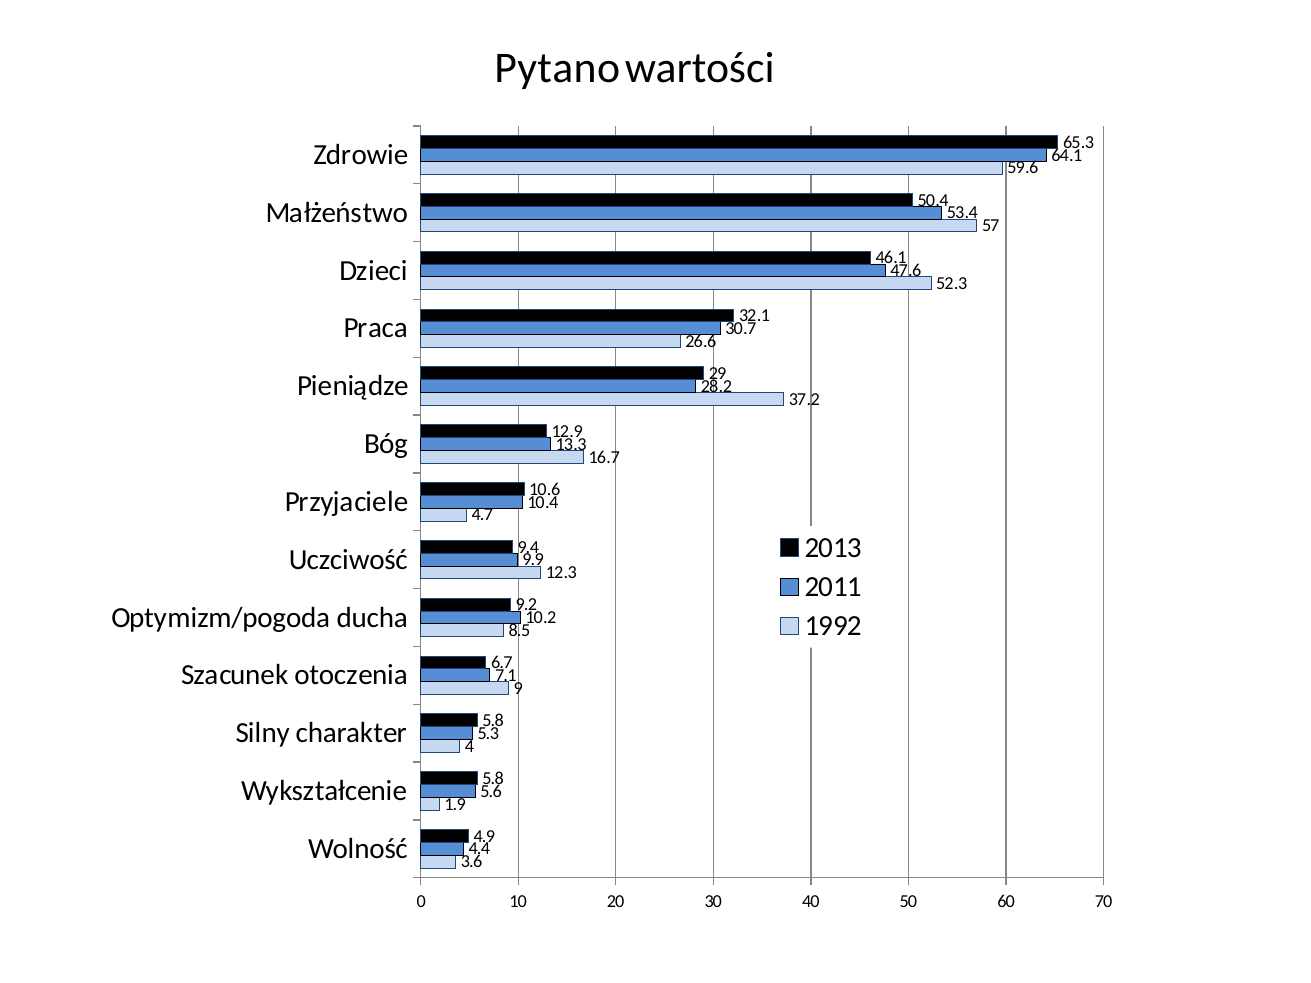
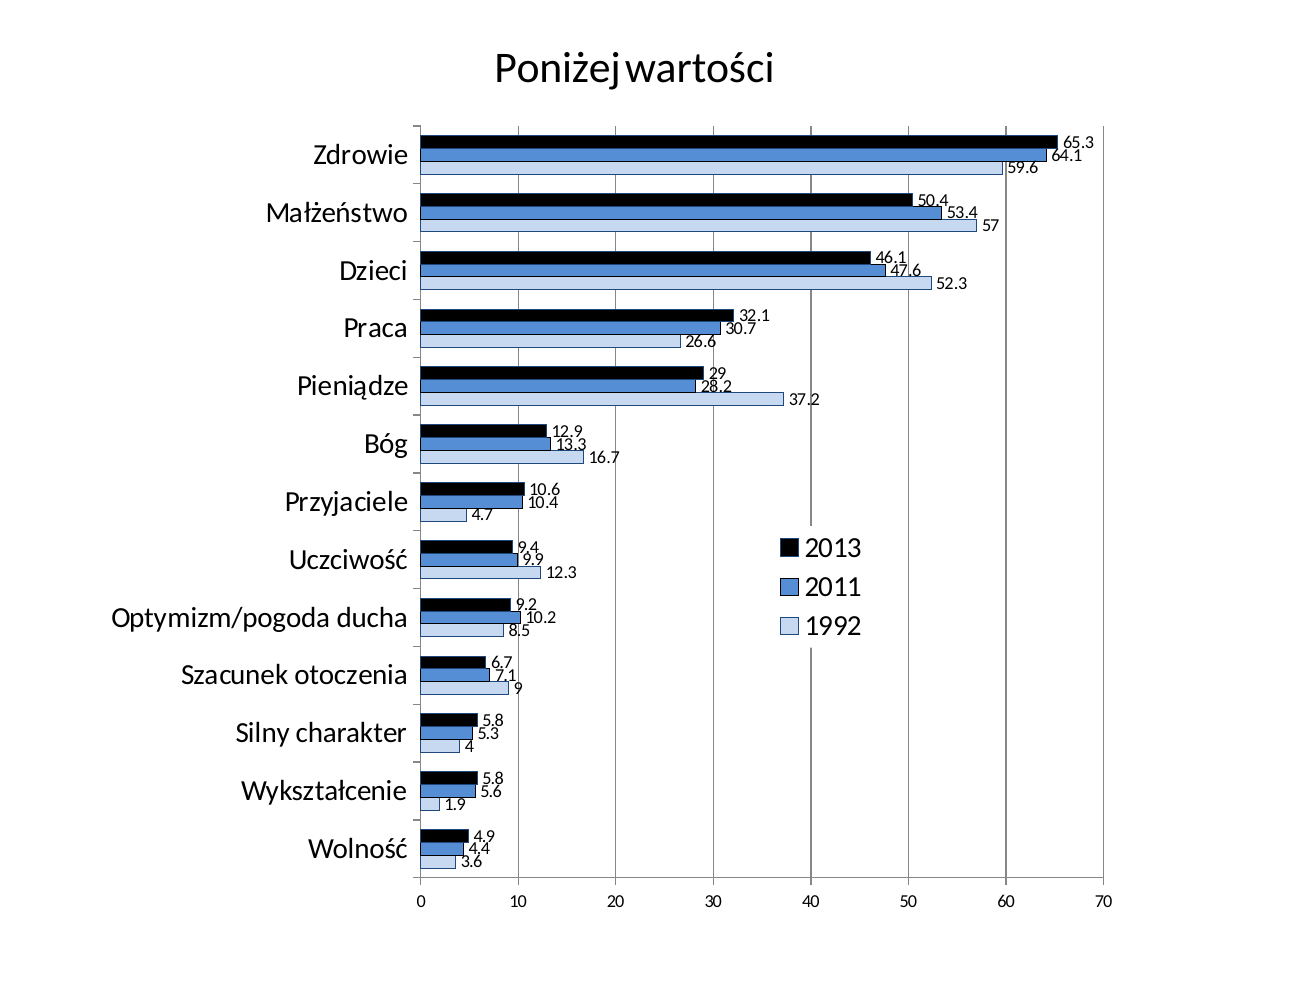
Pytano: Pytano -> Poniżej
